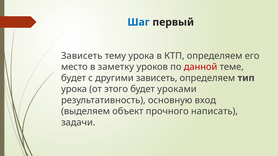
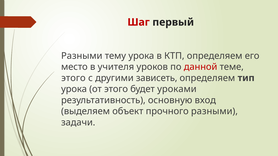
Шаг colour: blue -> red
Зависеть at (82, 56): Зависеть -> Разными
заметку: заметку -> учителя
будет at (74, 78): будет -> этого
прочного написать: написать -> разными
